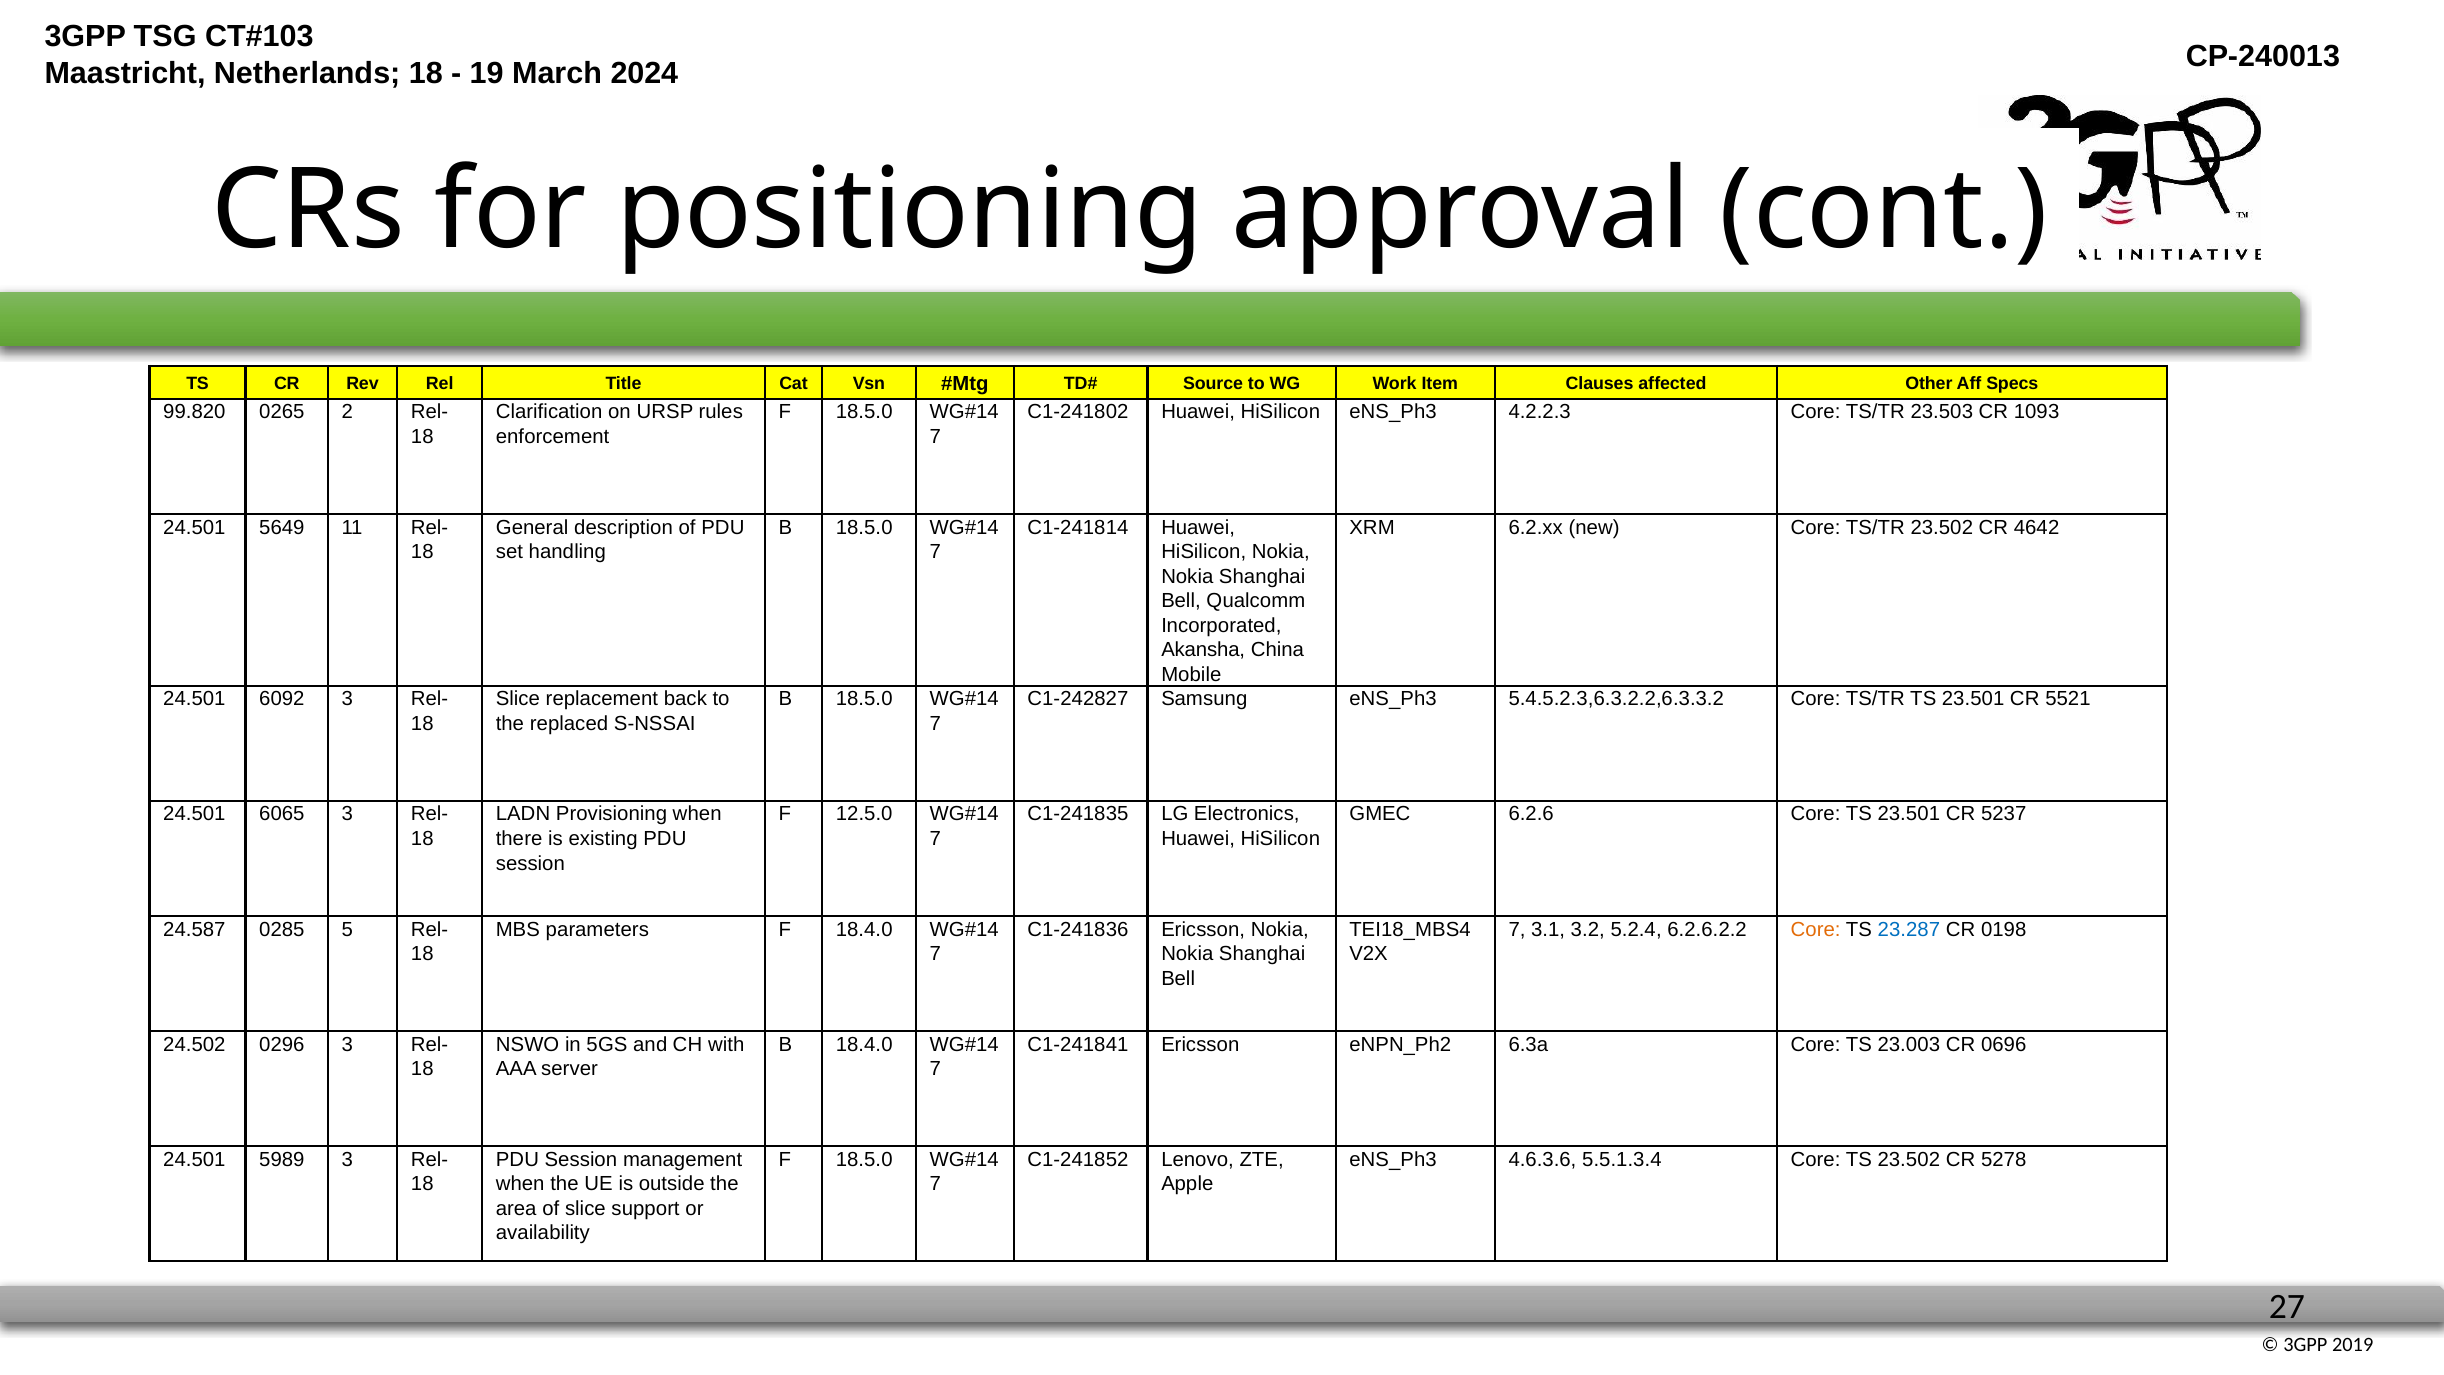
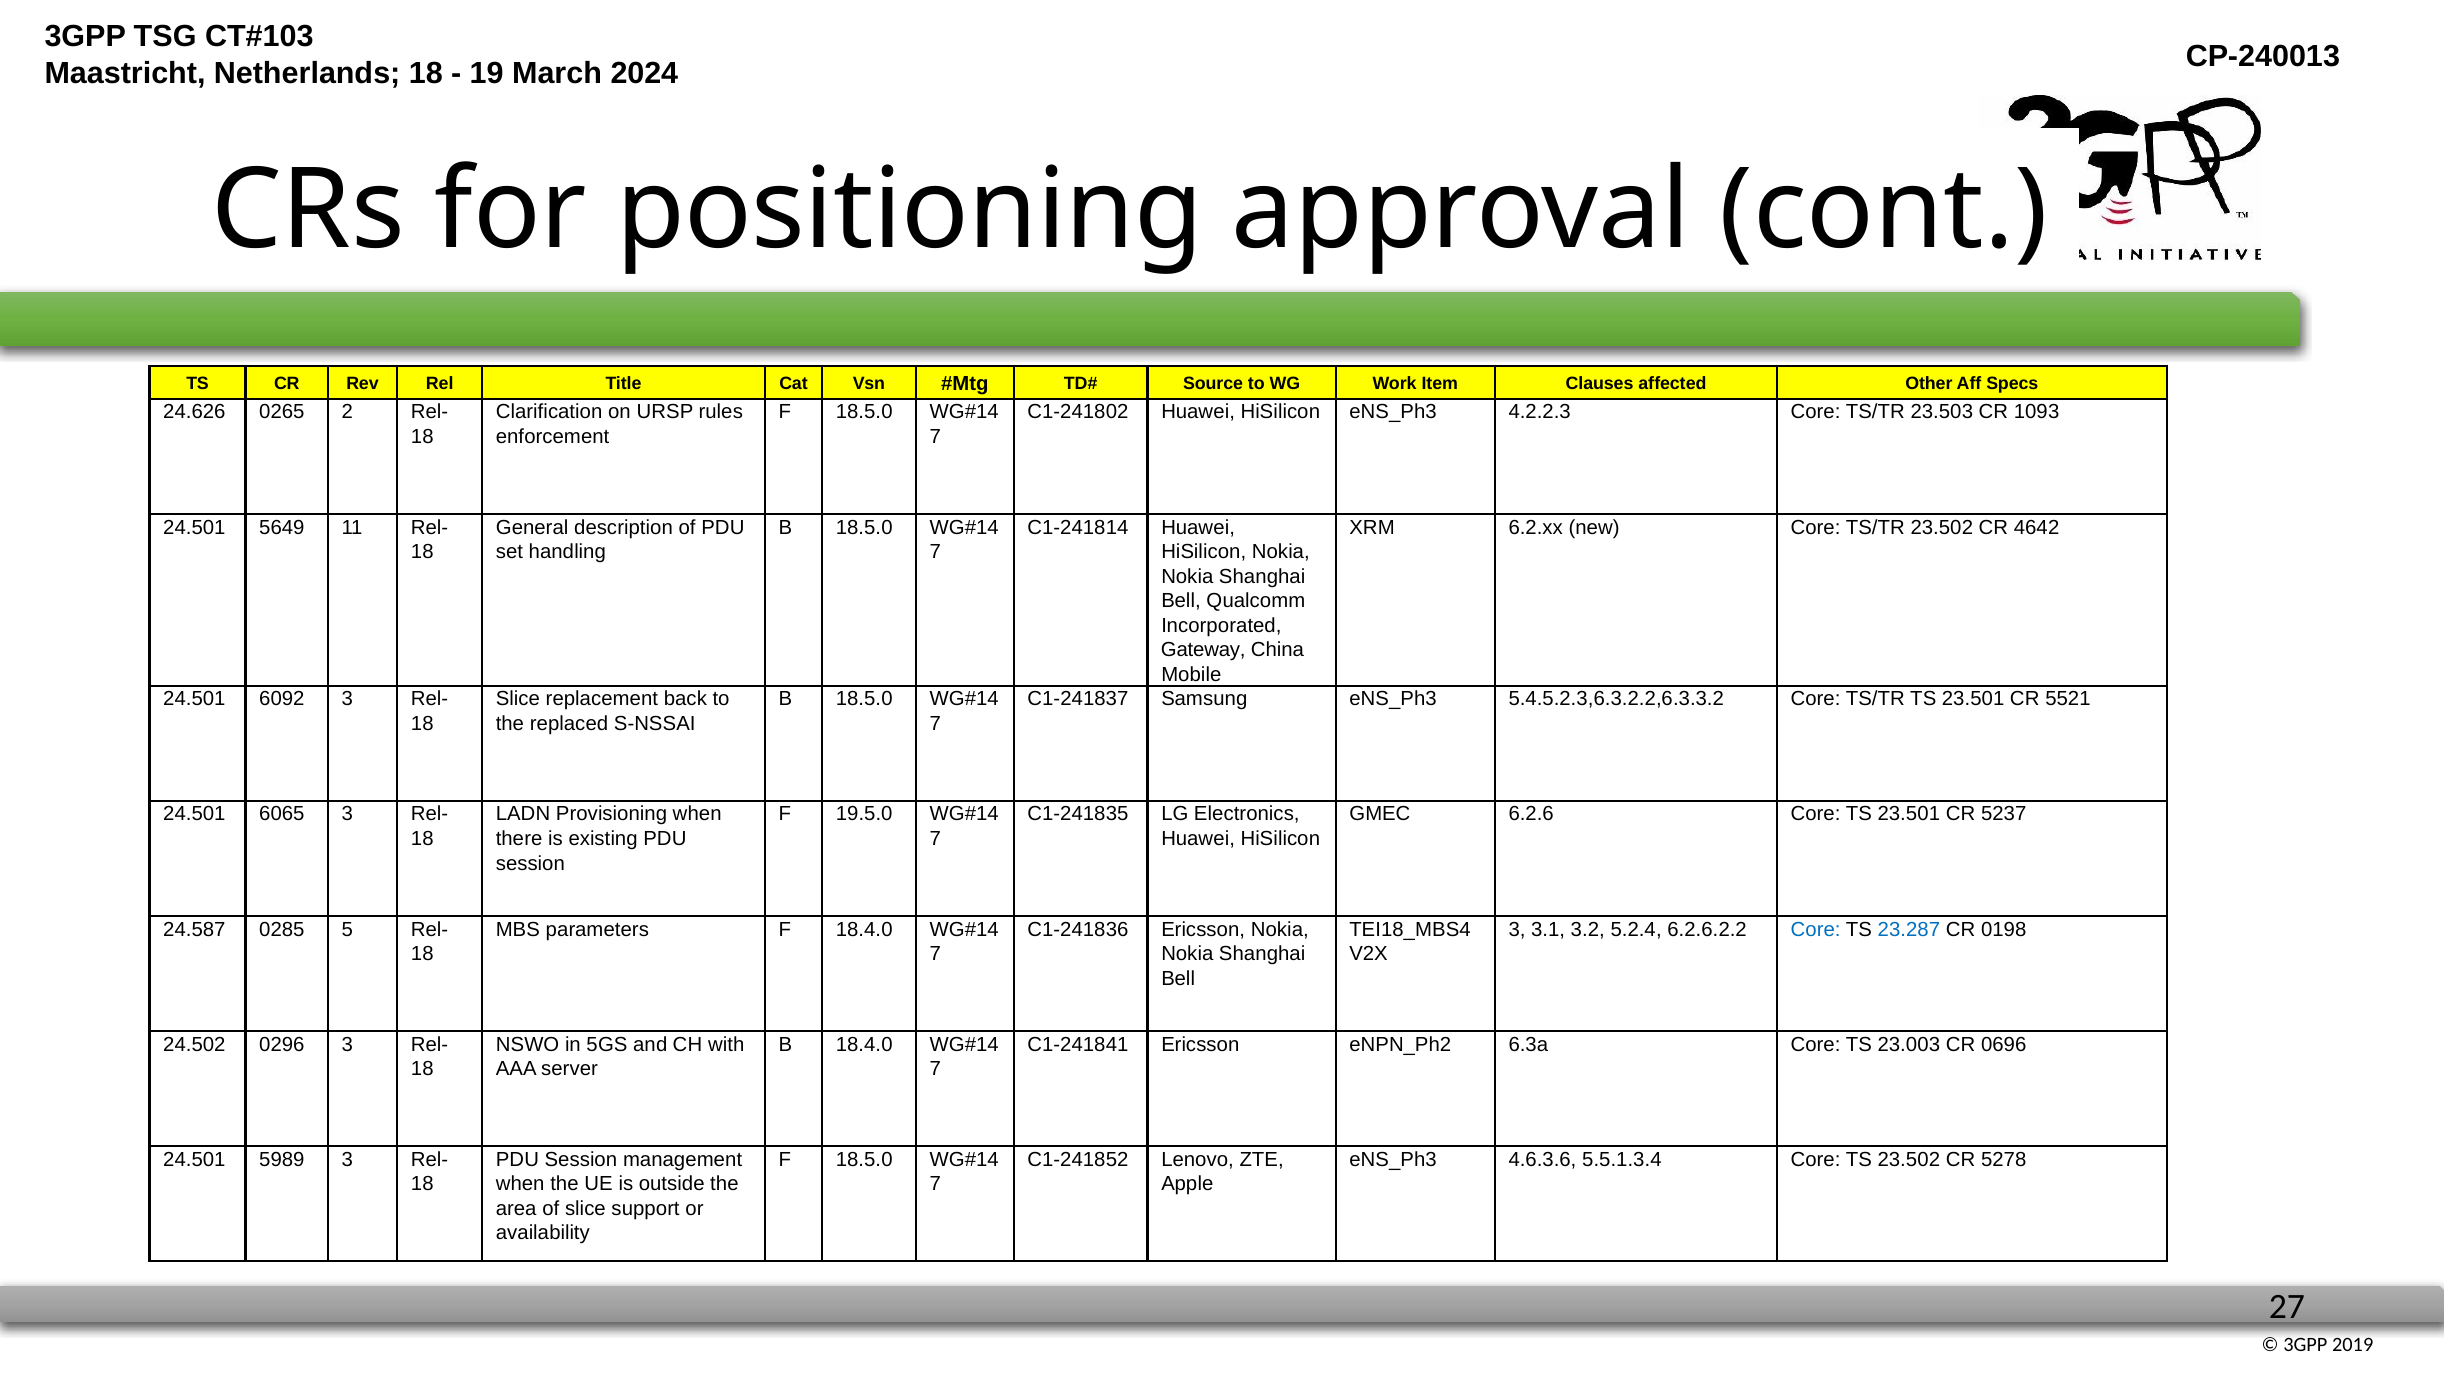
99.820: 99.820 -> 24.626
Akansha: Akansha -> Gateway
C1-242827: C1-242827 -> C1-241837
12.5.0: 12.5.0 -> 19.5.0
7 at (1517, 929): 7 -> 3
Core at (1816, 929) colour: orange -> blue
